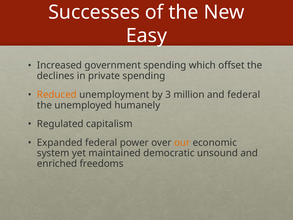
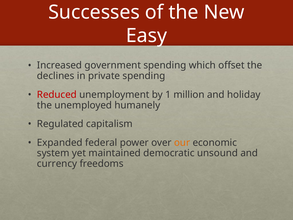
Reduced colour: orange -> red
3: 3 -> 1
and federal: federal -> holiday
enriched: enriched -> currency
